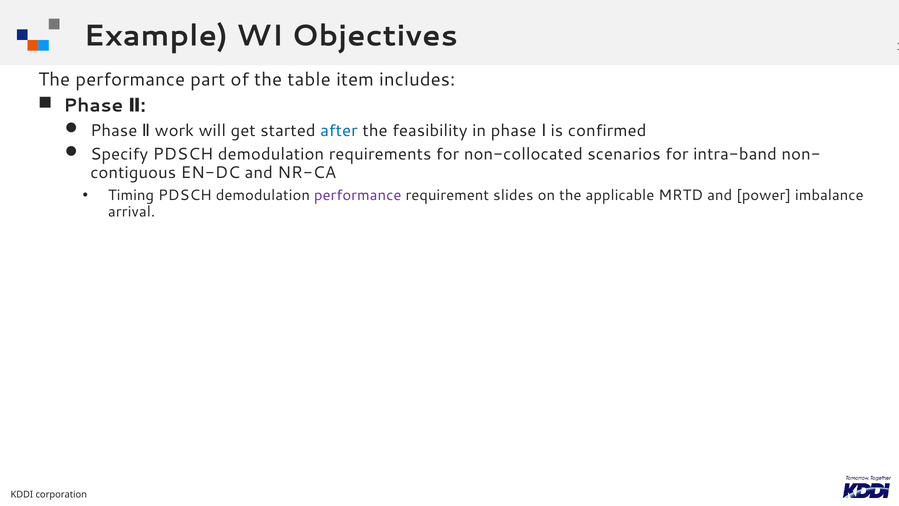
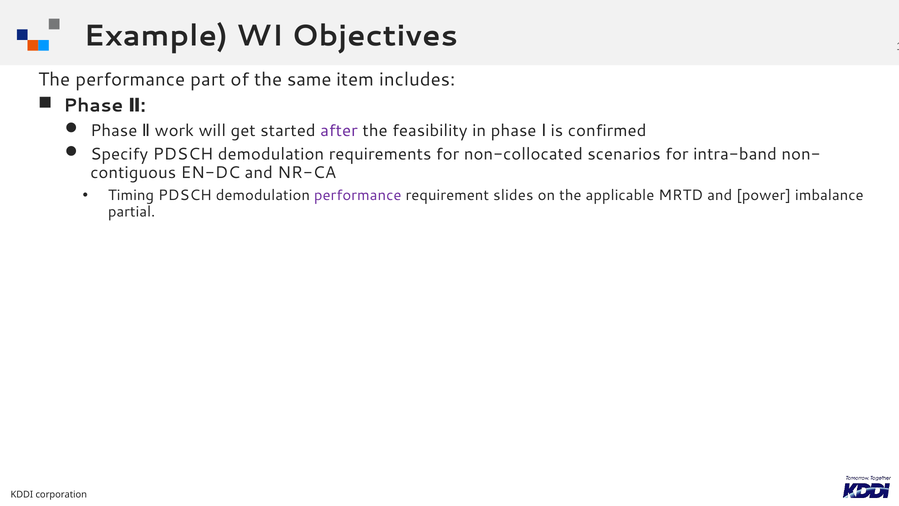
table: table -> same
after colour: blue -> purple
arrival: arrival -> partial
